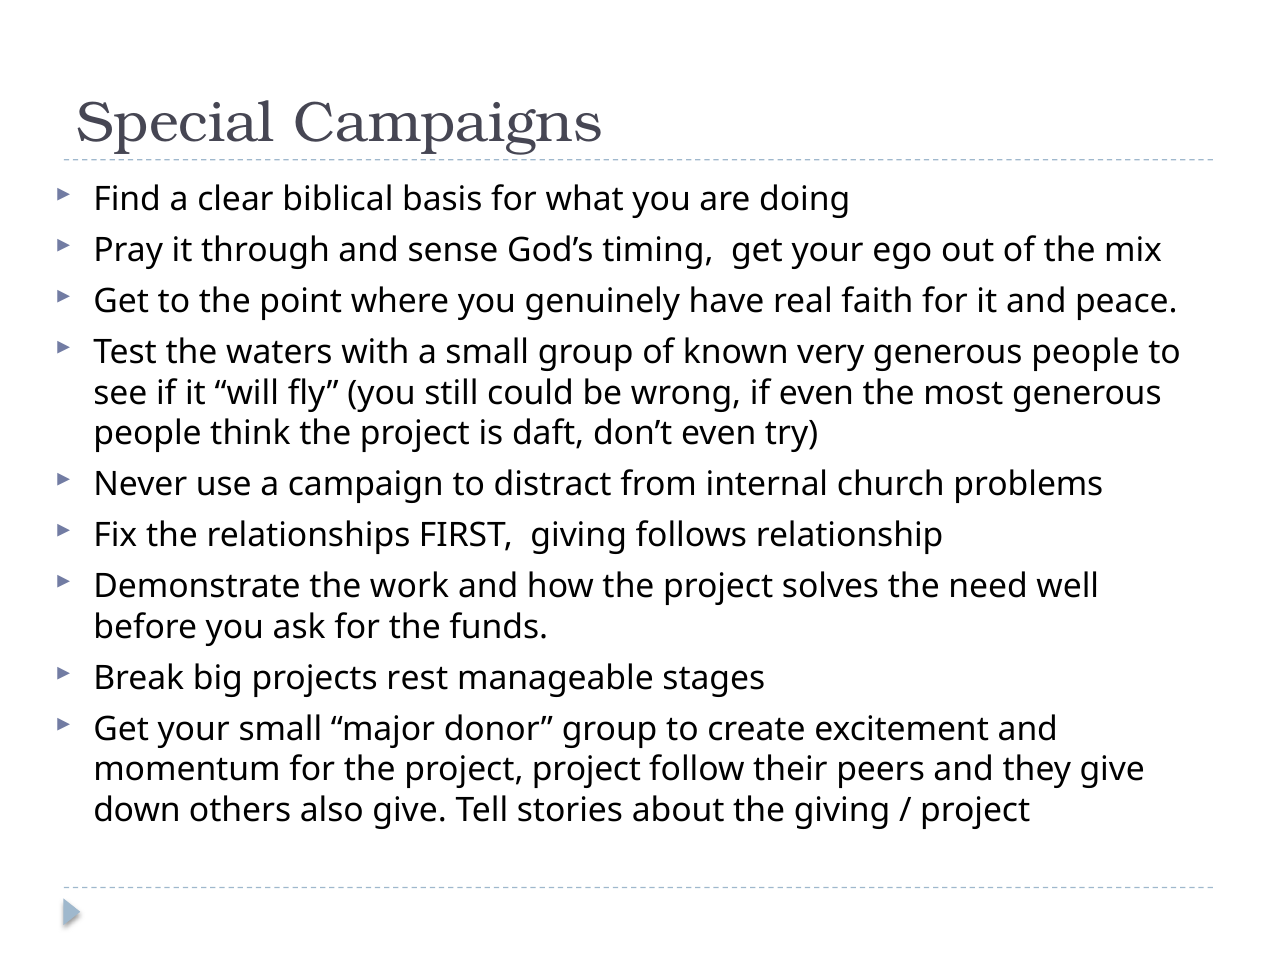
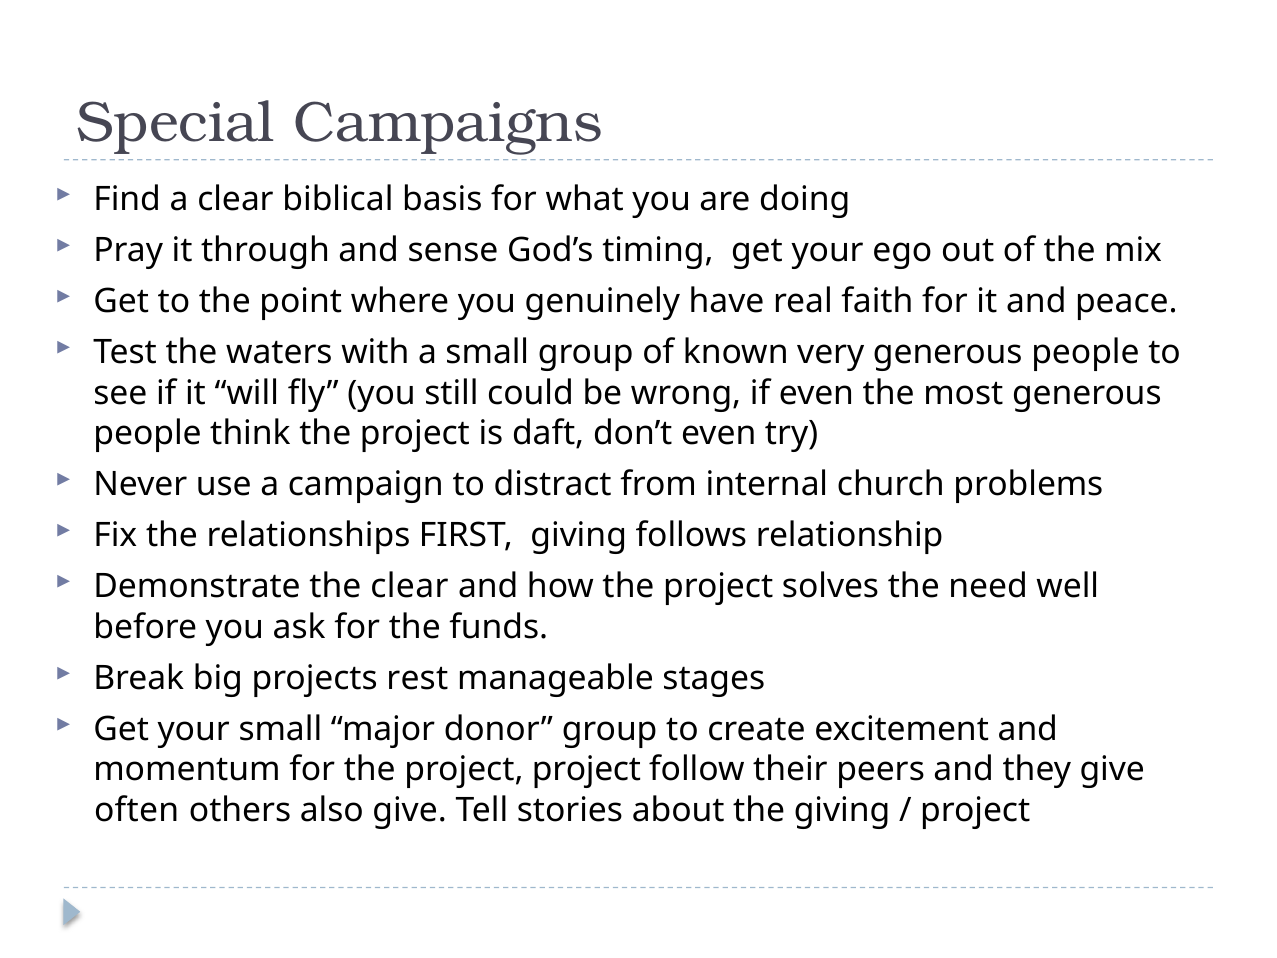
the work: work -> clear
down: down -> often
